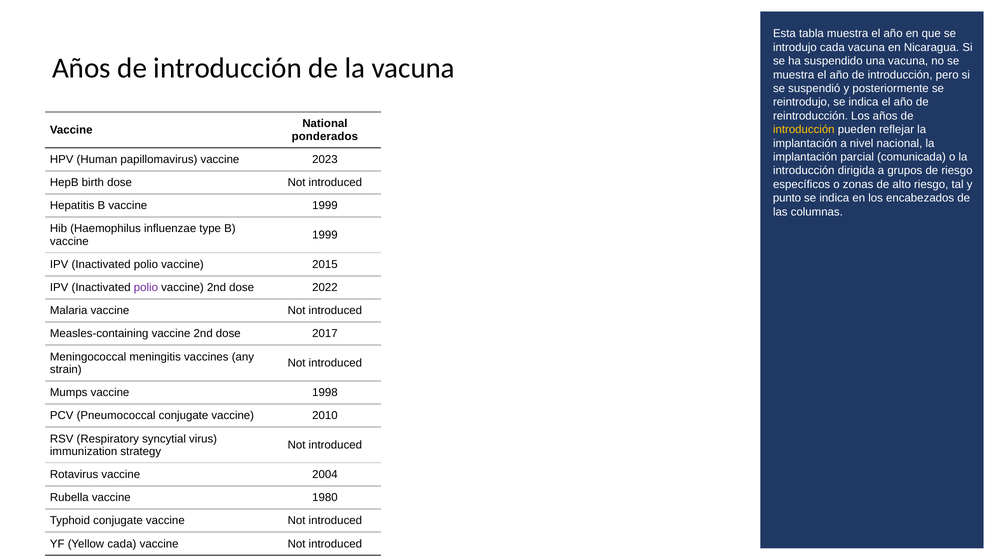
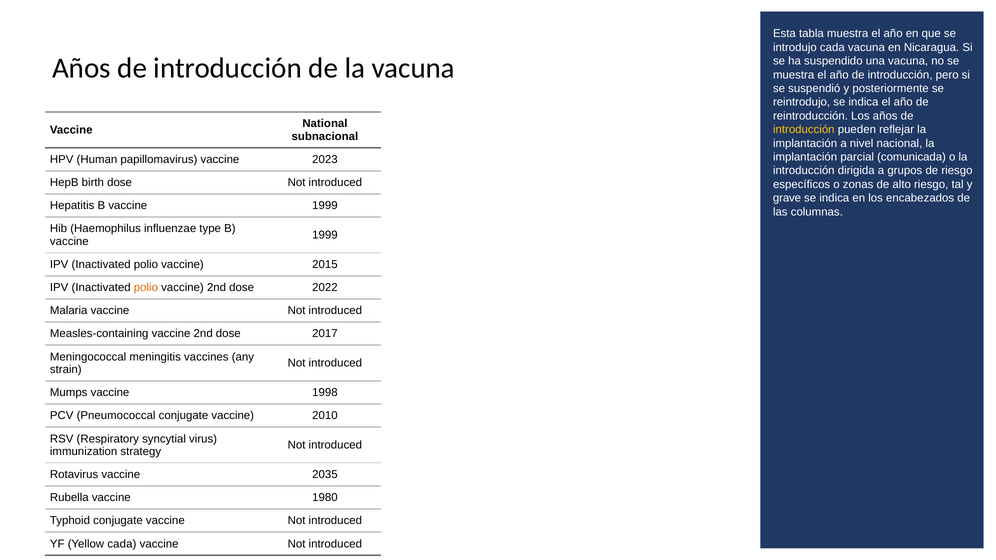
ponderados: ponderados -> subnacional
punto: punto -> grave
polio at (146, 288) colour: purple -> orange
2004: 2004 -> 2035
